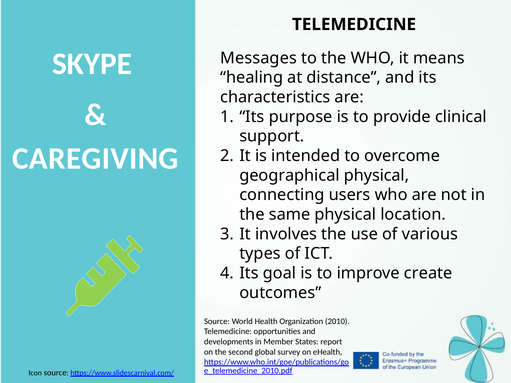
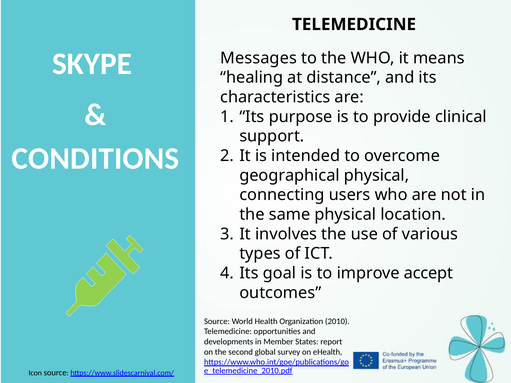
CAREGIVING: CAREGIVING -> CONDITIONS
create: create -> accept
